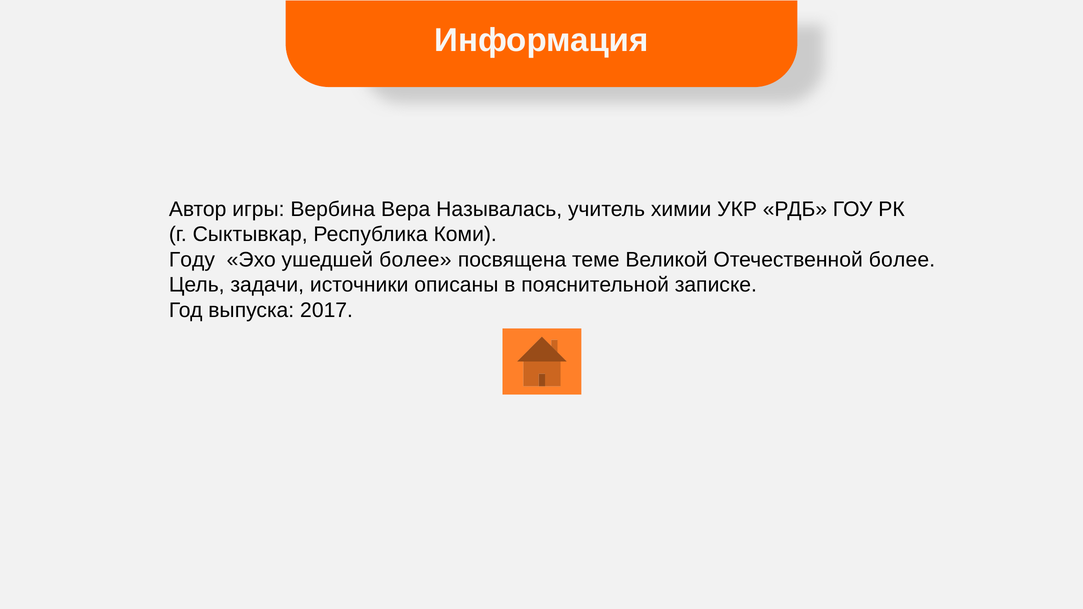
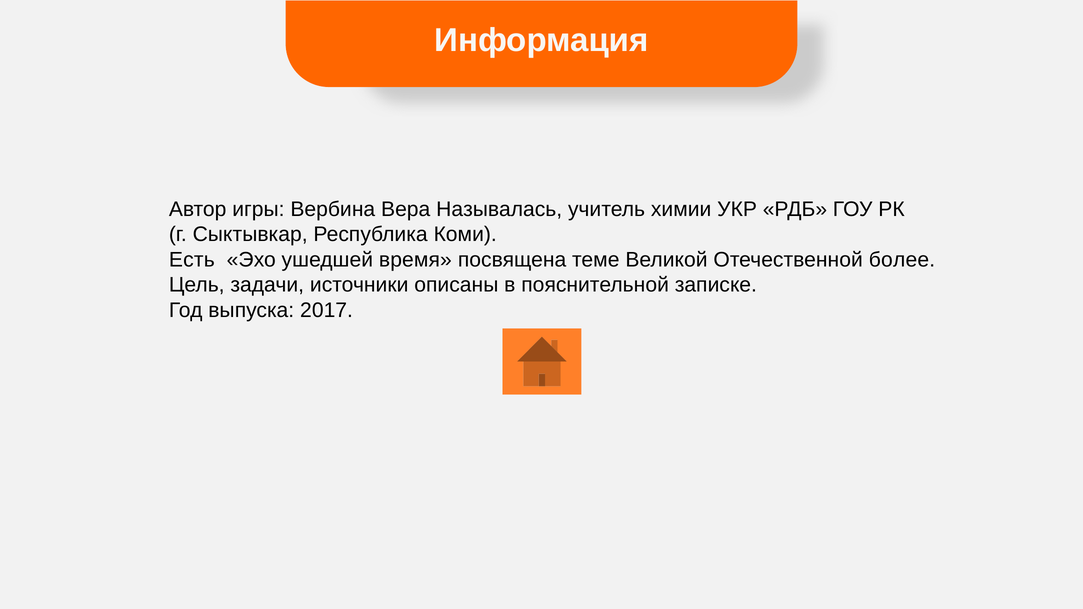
Году: Году -> Есть
ушедшей более: более -> время
